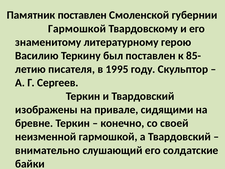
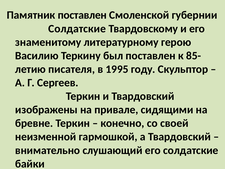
Гармошкой at (77, 29): Гармошкой -> Солдатские
